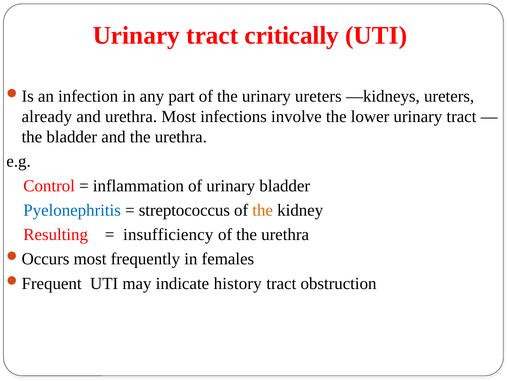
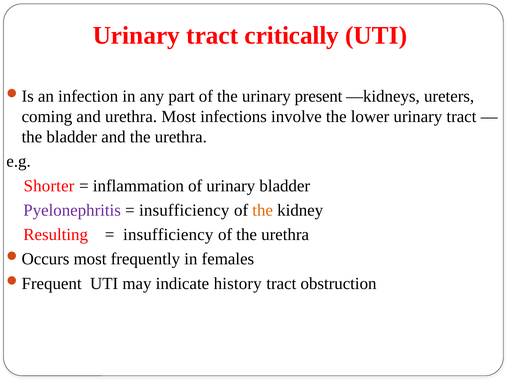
urinary ureters: ureters -> present
already: already -> coming
Control: Control -> Shorter
Pyelonephritis colour: blue -> purple
streptococcus at (184, 210): streptococcus -> insufficiency
